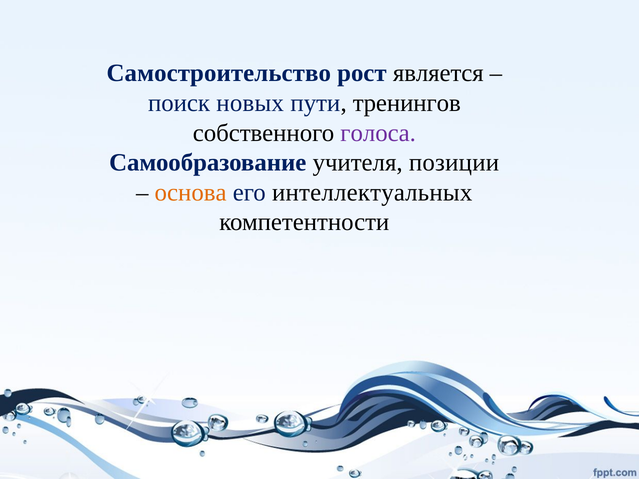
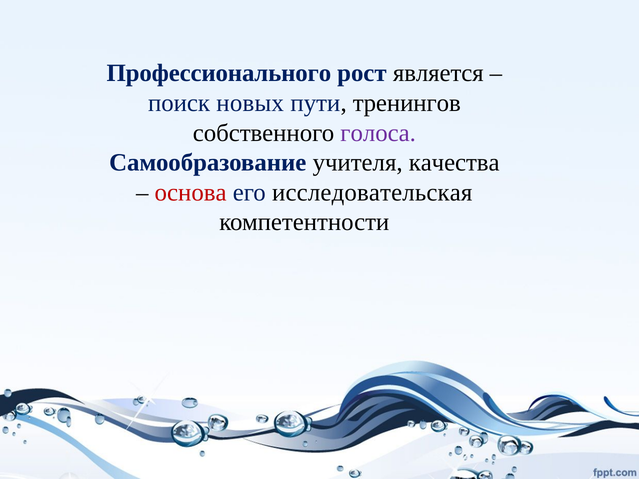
Самостроительство: Самостроительство -> Профессионального
позиции: позиции -> качества
основа colour: orange -> red
интеллектуальных: интеллектуальных -> исследовательская
